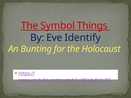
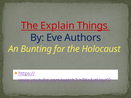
Symbol: Symbol -> Explain
Identify: Identify -> Authors
